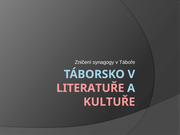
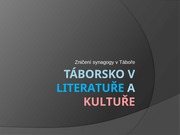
LITERATUŘE colour: pink -> light blue
